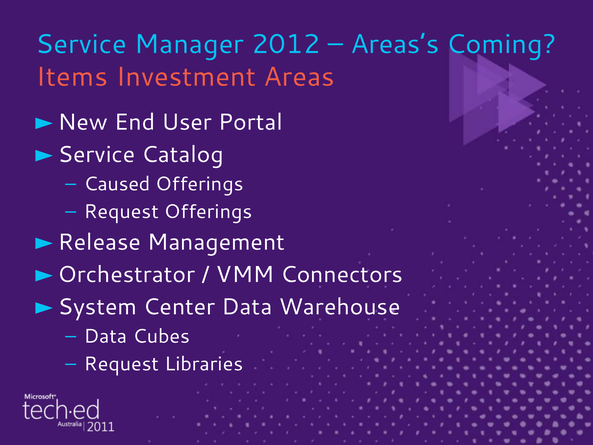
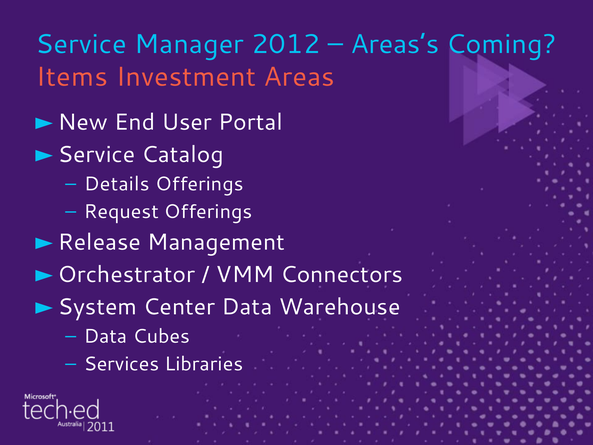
Caused: Caused -> Details
Request at (121, 364): Request -> Services
